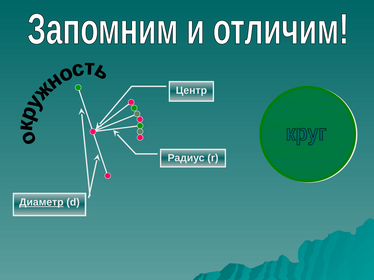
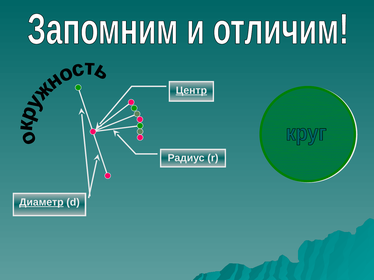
Центр underline: none -> present
